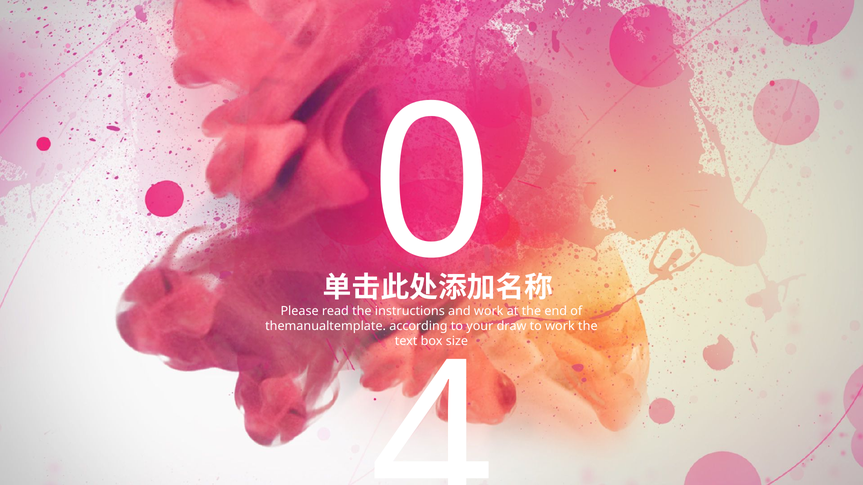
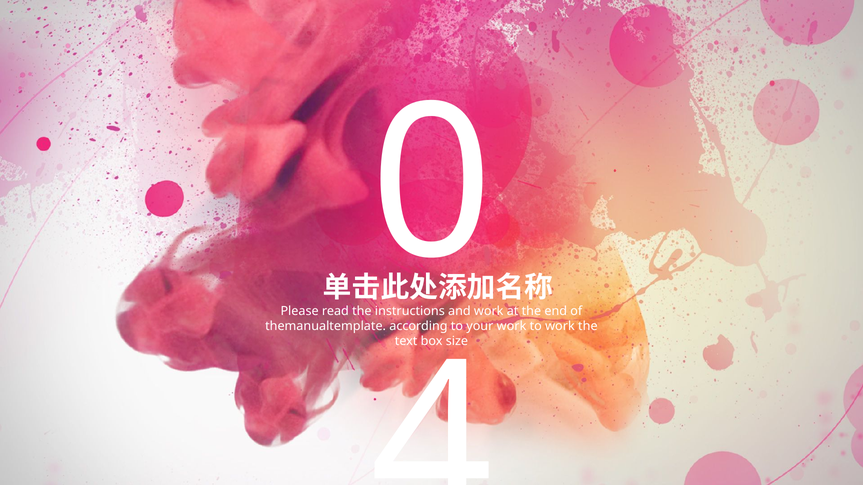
draw at (512, 326): draw -> work
